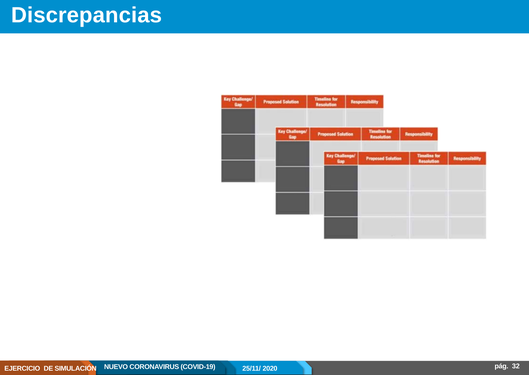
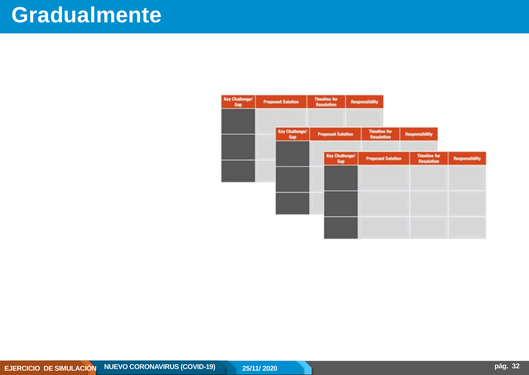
Discrepancias: Discrepancias -> Gradualmente
